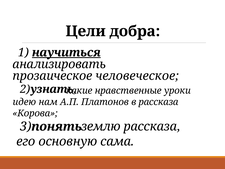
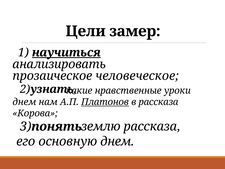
добра: добра -> замер
идею at (24, 102): идею -> днем
Платонов underline: none -> present
основную сама: сама -> днем
